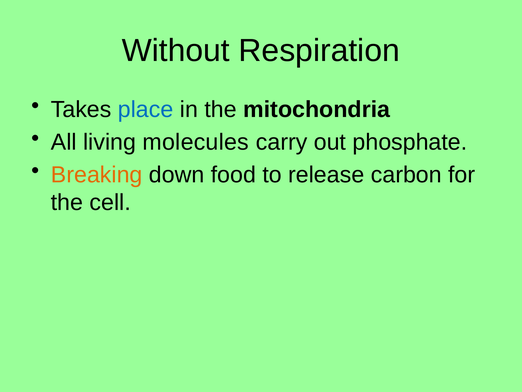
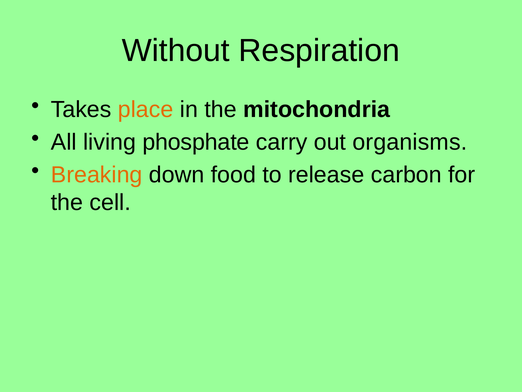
place colour: blue -> orange
molecules: molecules -> phosphate
phosphate: phosphate -> organisms
